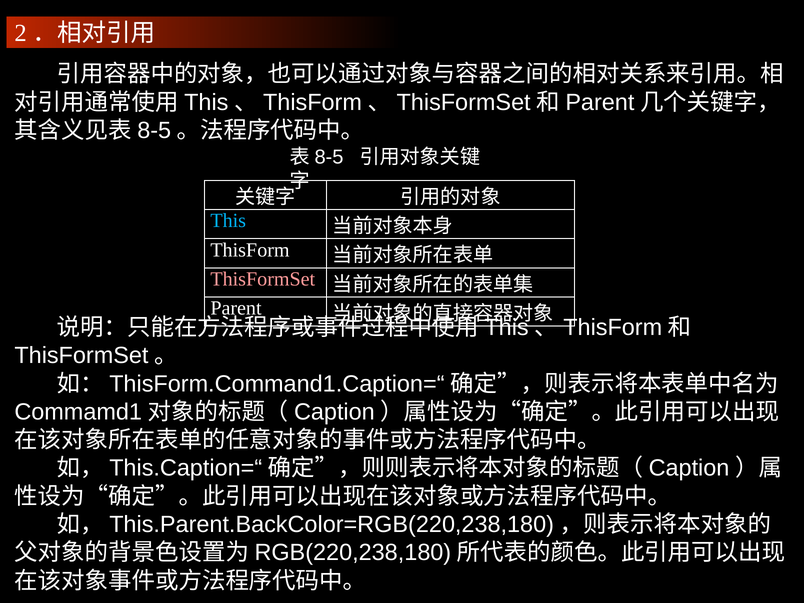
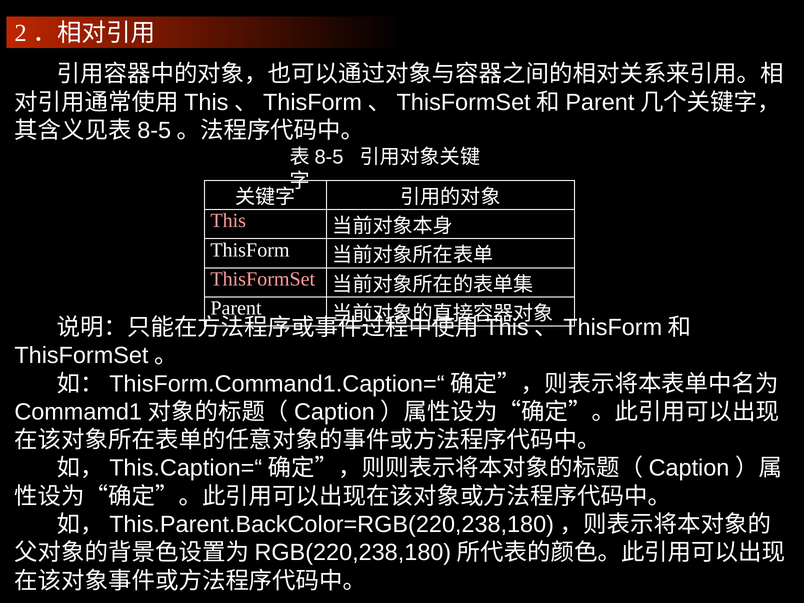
This colour: light blue -> pink
